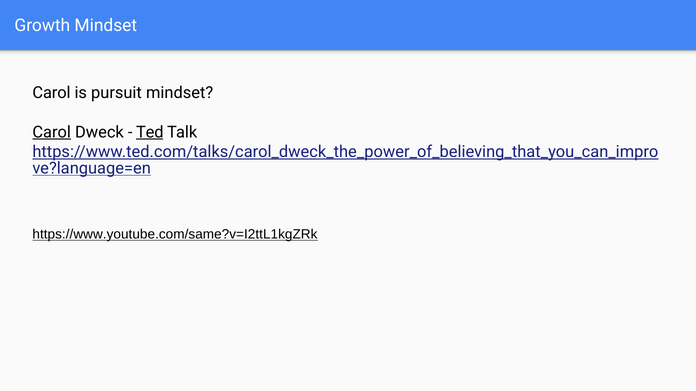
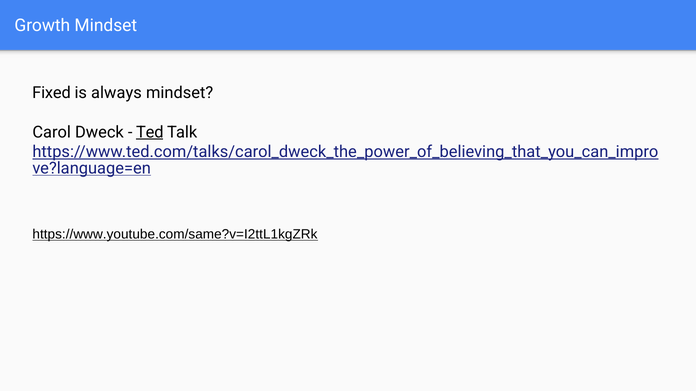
Carol at (51, 93): Carol -> Fixed
pursuit: pursuit -> always
Carol at (52, 132) underline: present -> none
